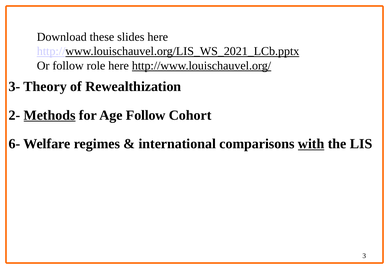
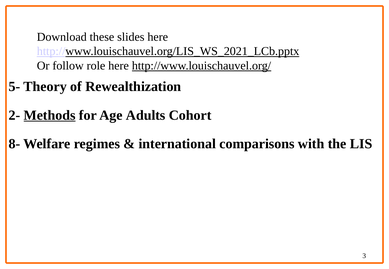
3-: 3- -> 5-
Age Follow: Follow -> Adults
6-: 6- -> 8-
with underline: present -> none
